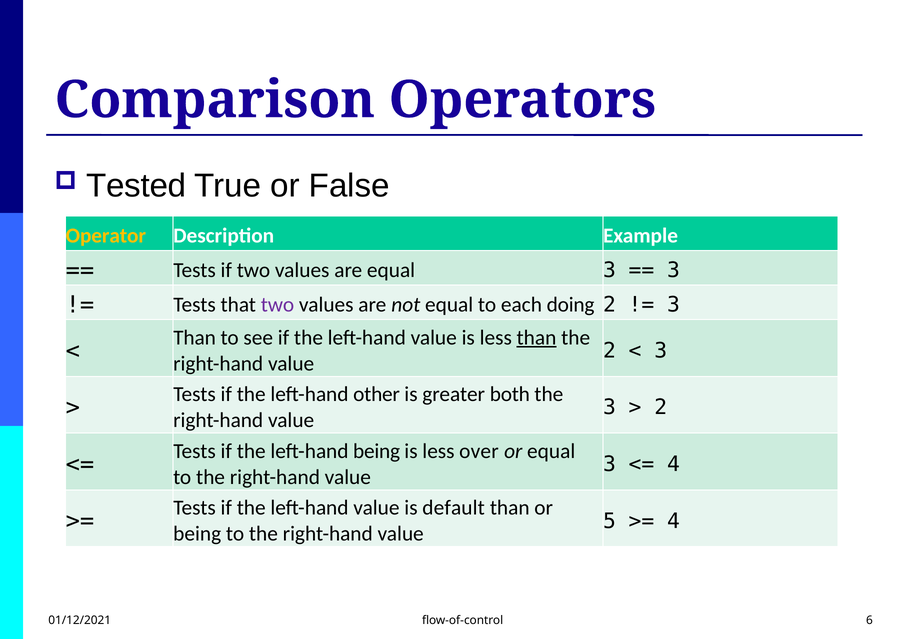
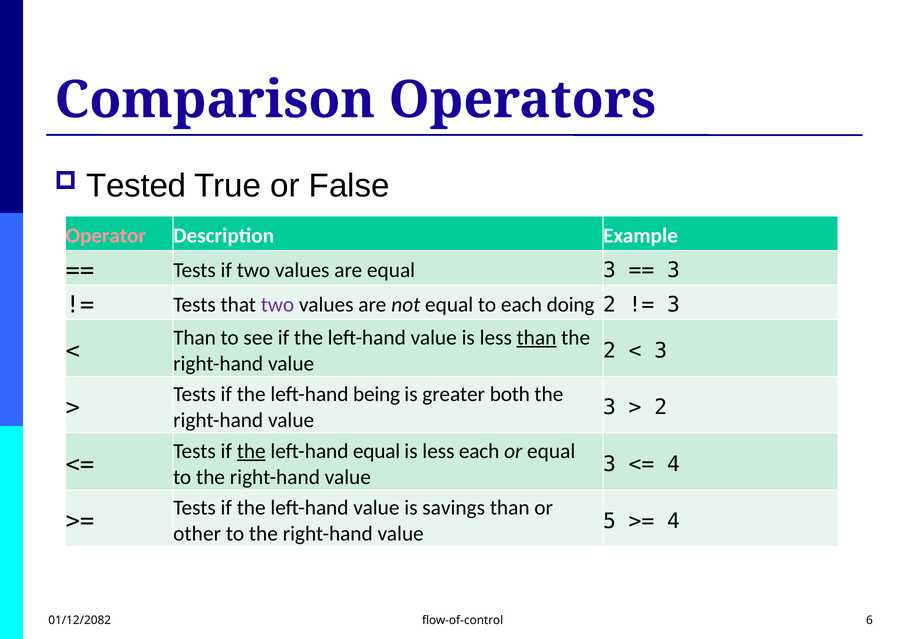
Operator colour: yellow -> pink
other: other -> being
the at (251, 452) underline: none -> present
left-hand being: being -> equal
less over: over -> each
default: default -> savings
being at (197, 534): being -> other
01/12/2021: 01/12/2021 -> 01/12/2082
